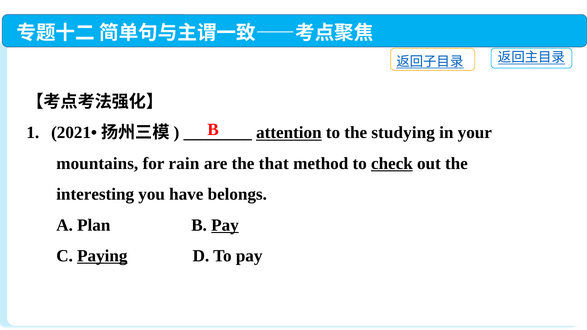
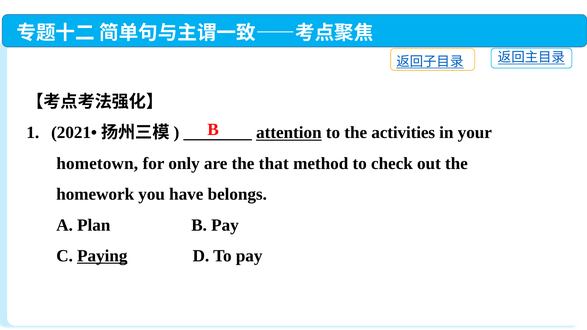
studying: studying -> activities
mountains: mountains -> hometown
rain: rain -> only
check underline: present -> none
interesting: interesting -> homework
Pay at (225, 225) underline: present -> none
